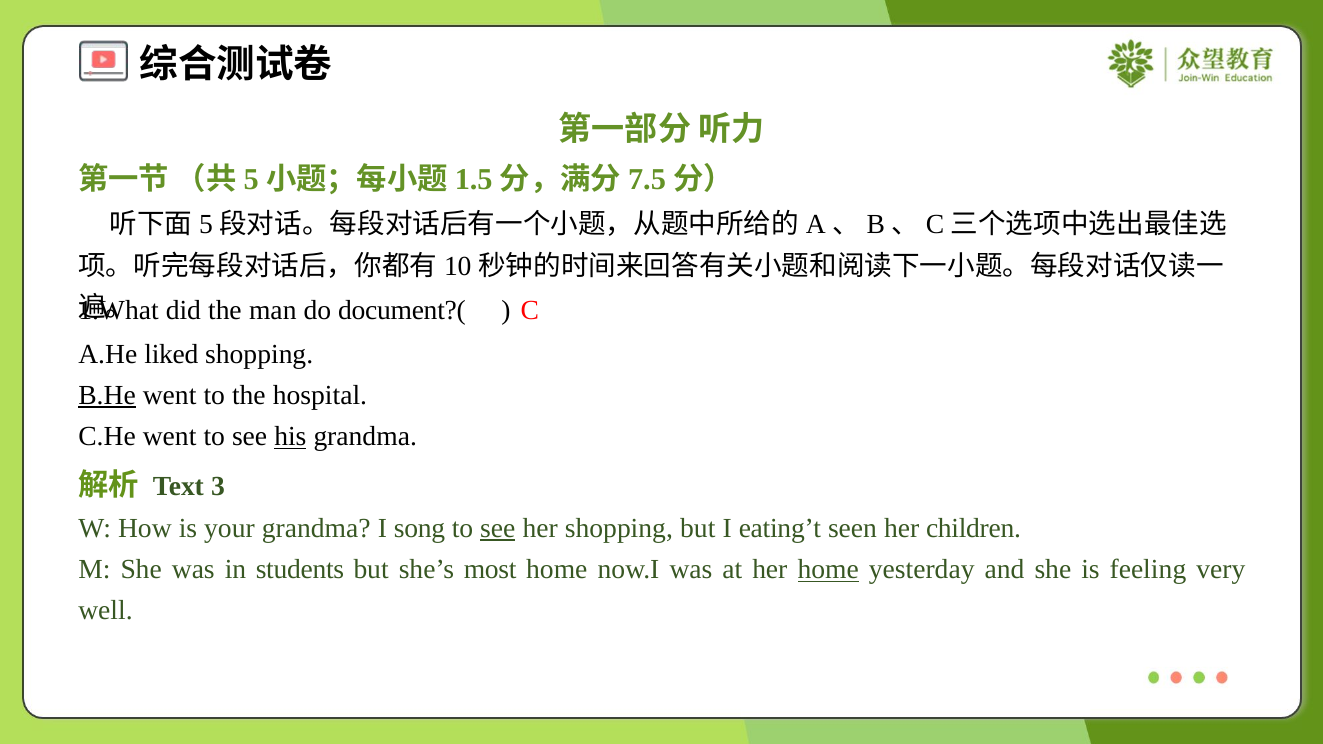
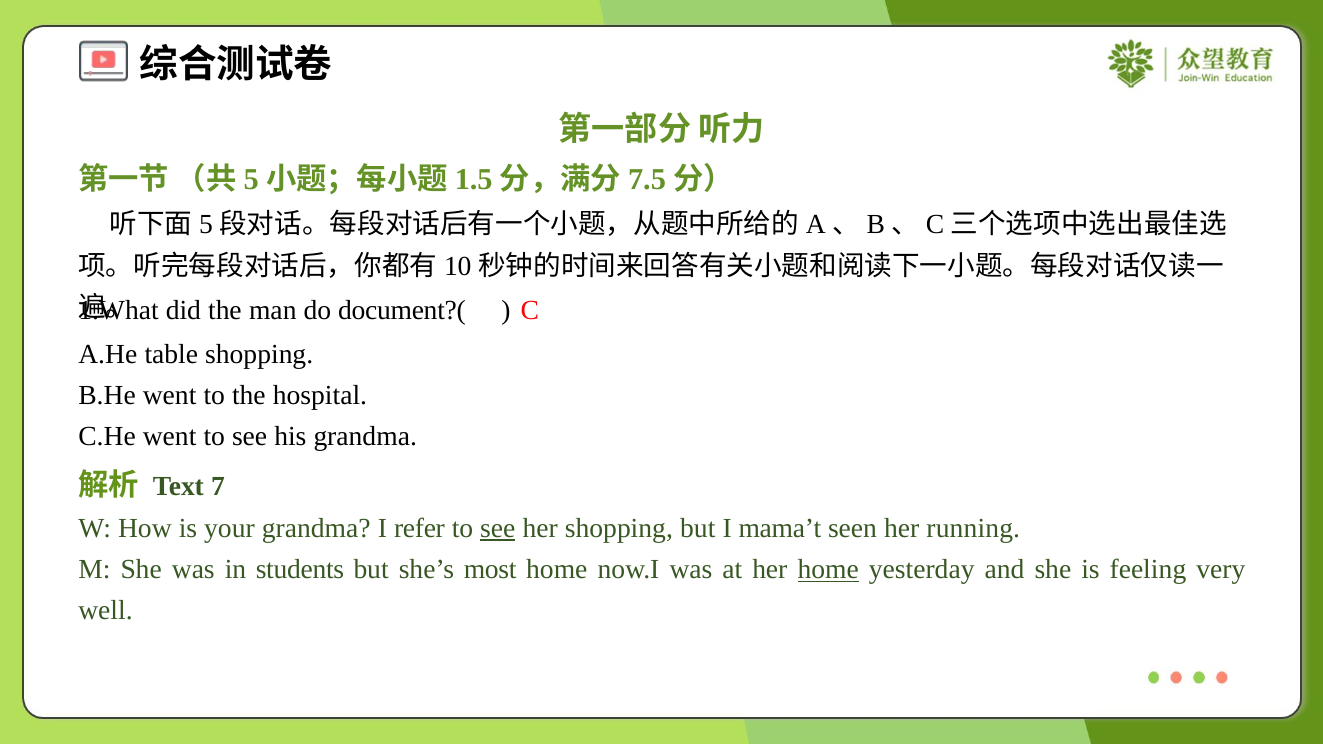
liked: liked -> table
B.He underline: present -> none
his underline: present -> none
3: 3 -> 7
song: song -> refer
eating’t: eating’t -> mama’t
children: children -> running
